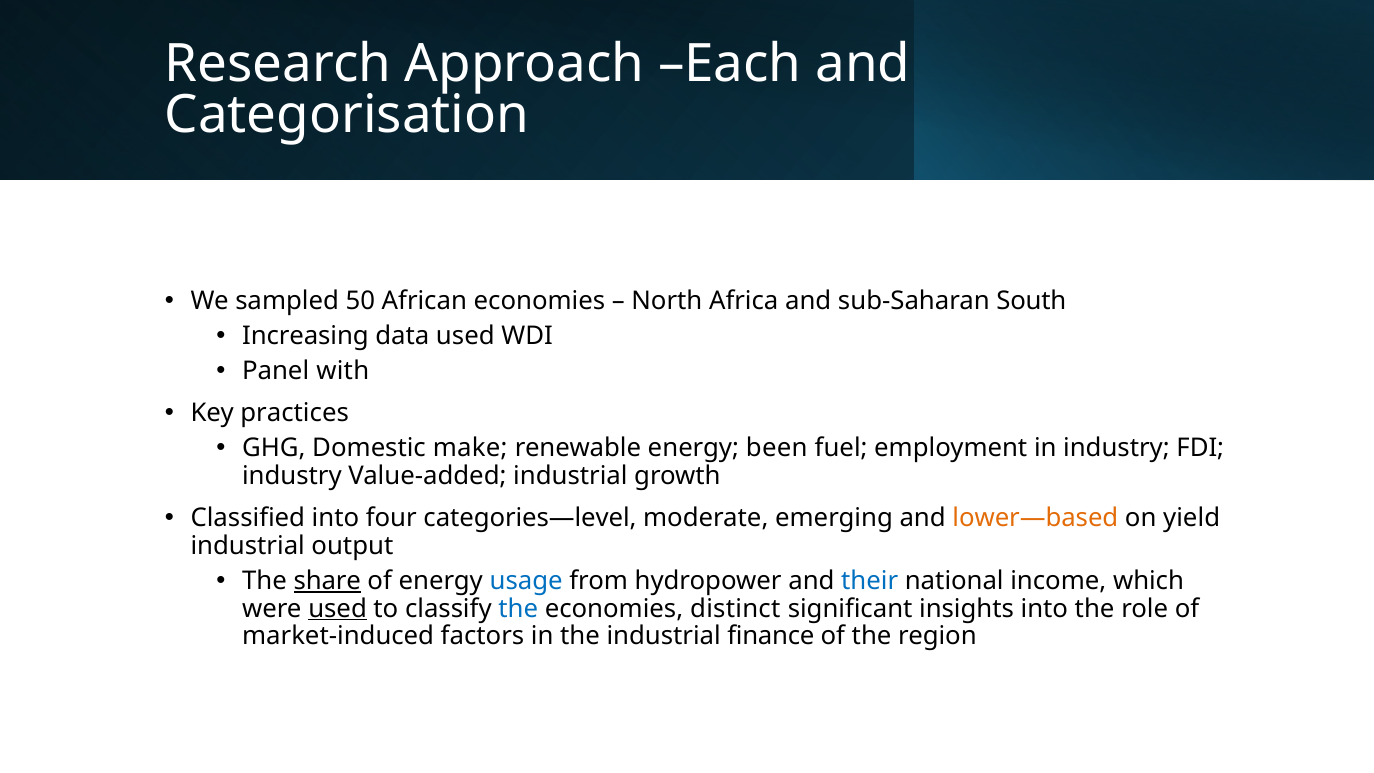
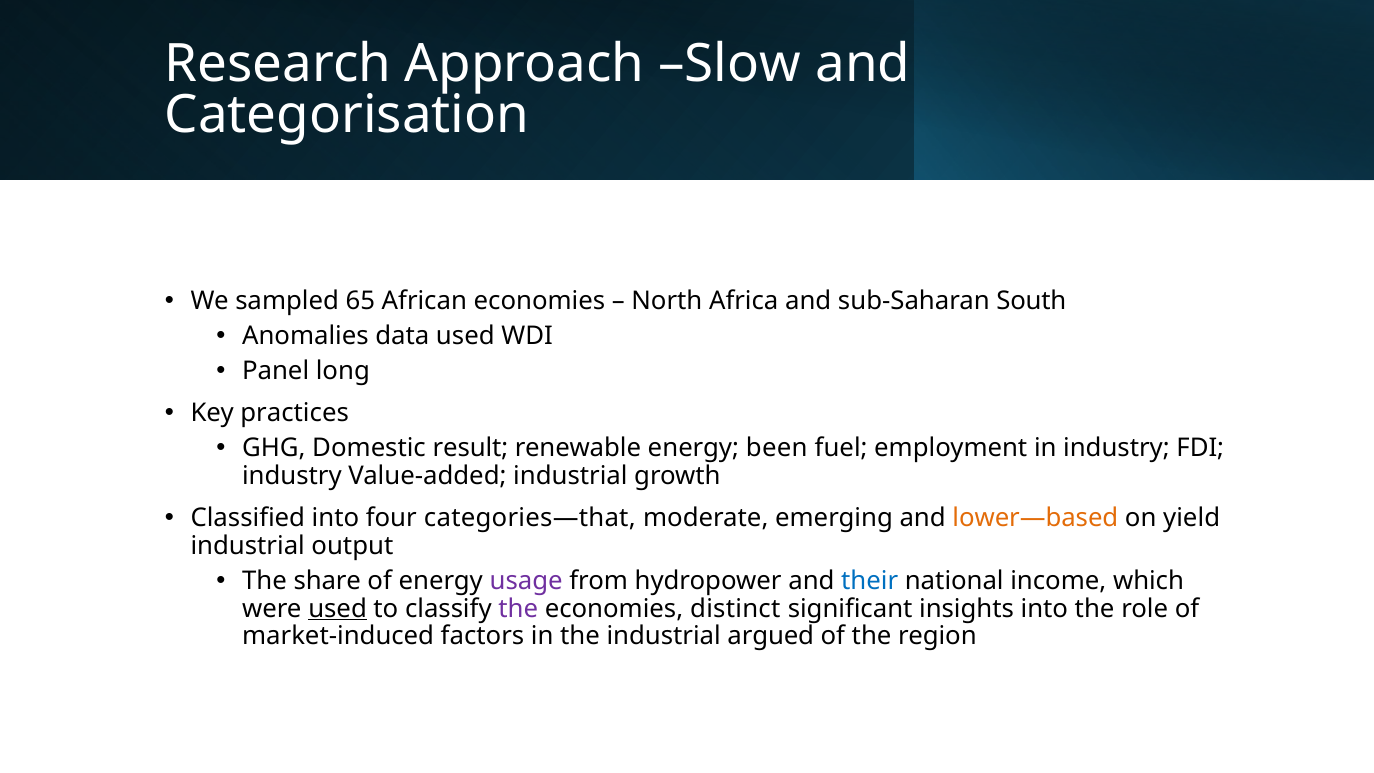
Each: Each -> Slow
50: 50 -> 65
Increasing: Increasing -> Anomalies
with: with -> long
make: make -> result
categories—level: categories—level -> categories—that
share underline: present -> none
usage colour: blue -> purple
the at (518, 609) colour: blue -> purple
finance: finance -> argued
